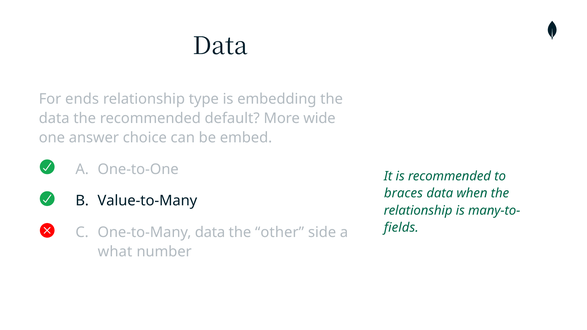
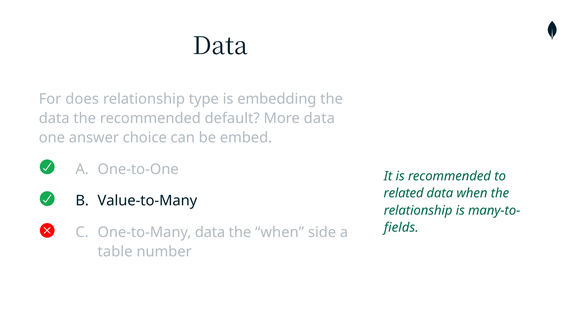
ends: ends -> does
More wide: wide -> data
braces: braces -> related
the other: other -> when
what: what -> table
